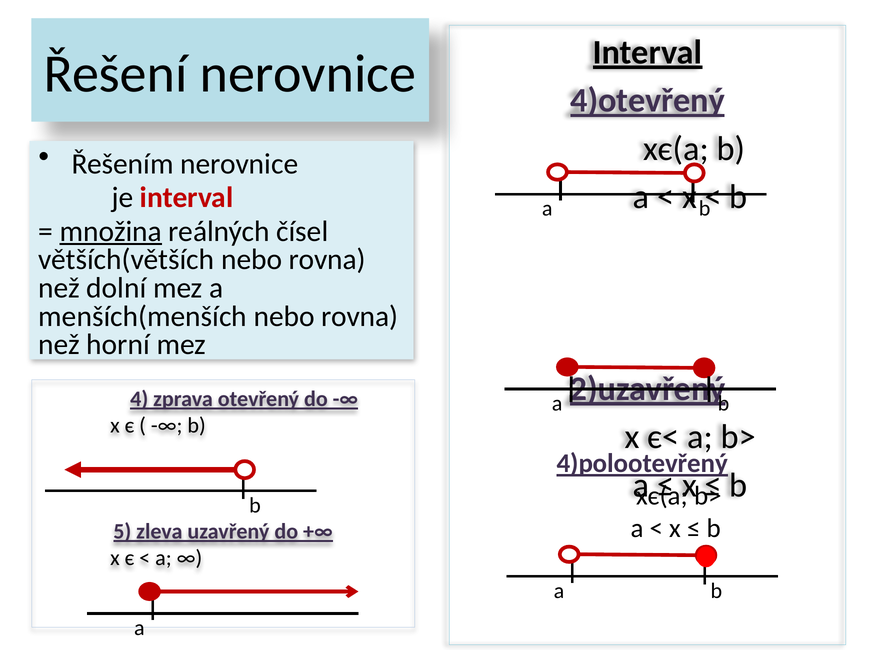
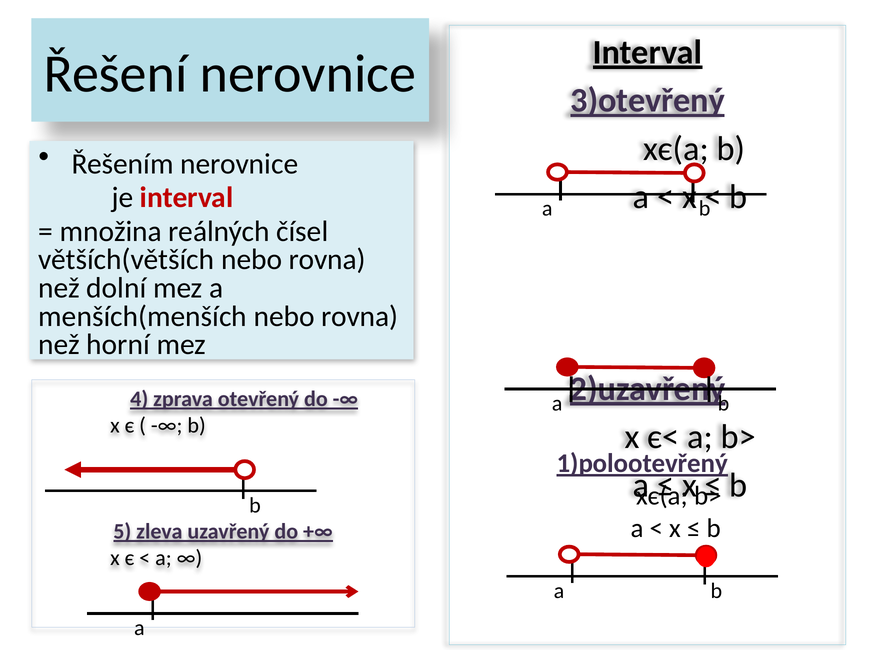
4)otevřený: 4)otevřený -> 3)otevřený
množina underline: present -> none
4)polootevřený: 4)polootevřený -> 1)polootevřený
